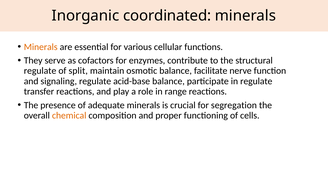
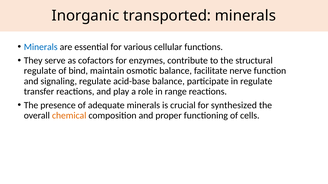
coordinated: coordinated -> transported
Minerals at (41, 47) colour: orange -> blue
split: split -> bind
segregation: segregation -> synthesized
